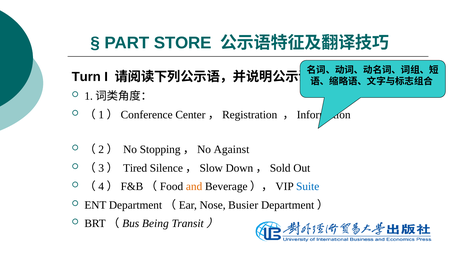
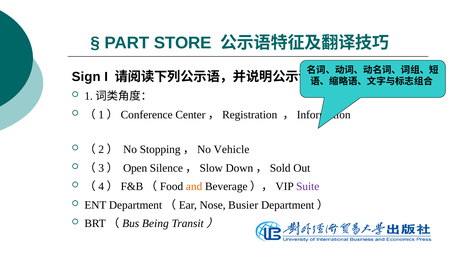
Turn: Turn -> Sign
Against: Against -> Vehicle
Tired: Tired -> Open
Suite colour: blue -> purple
